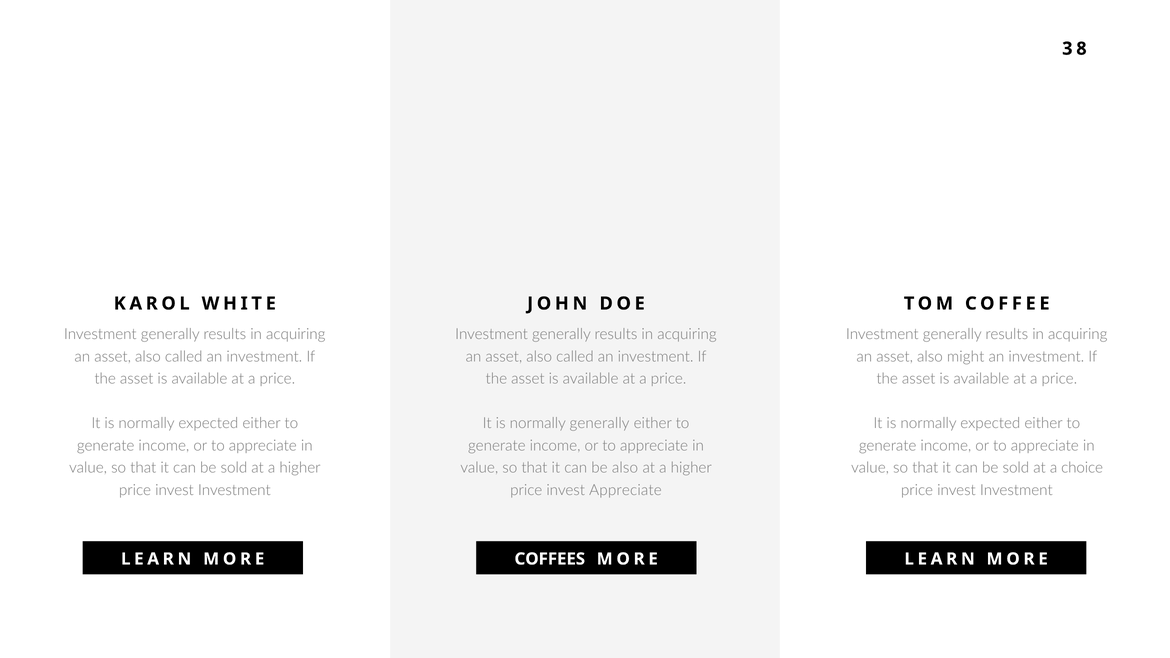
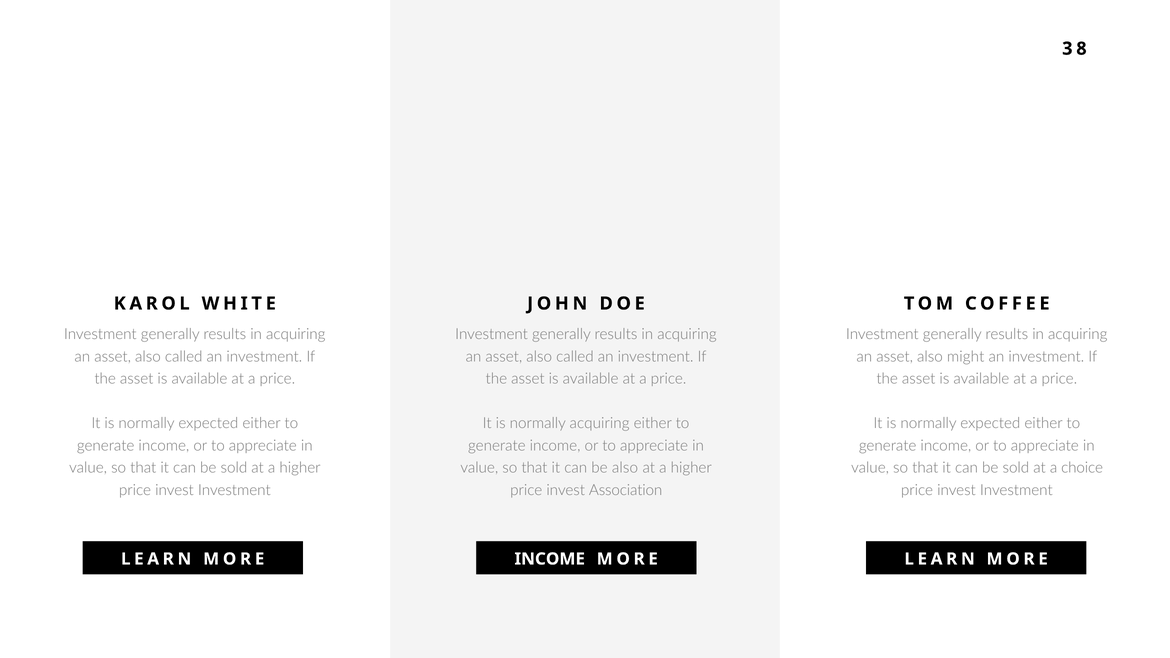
normally generally: generally -> acquiring
invest Appreciate: Appreciate -> Association
COFFEES at (550, 559): COFFEES -> INCOME
